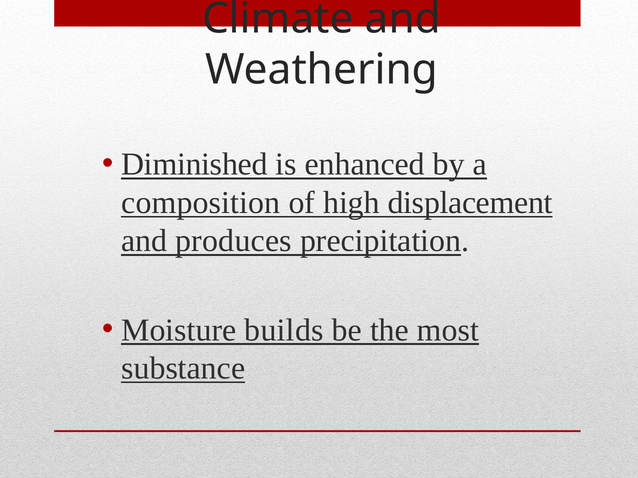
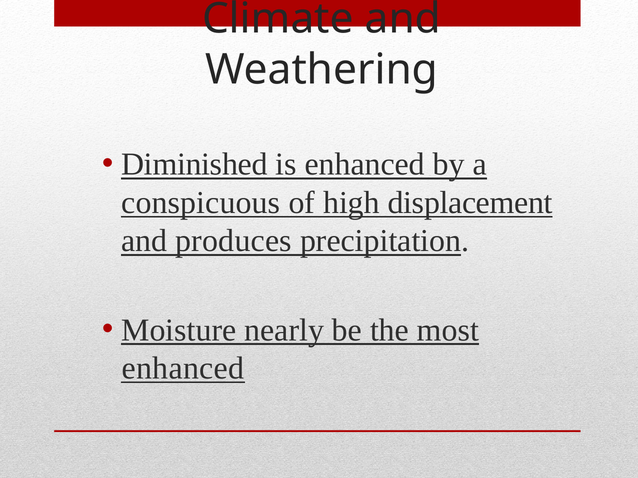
composition: composition -> conspicuous
builds: builds -> nearly
substance at (183, 369): substance -> enhanced
